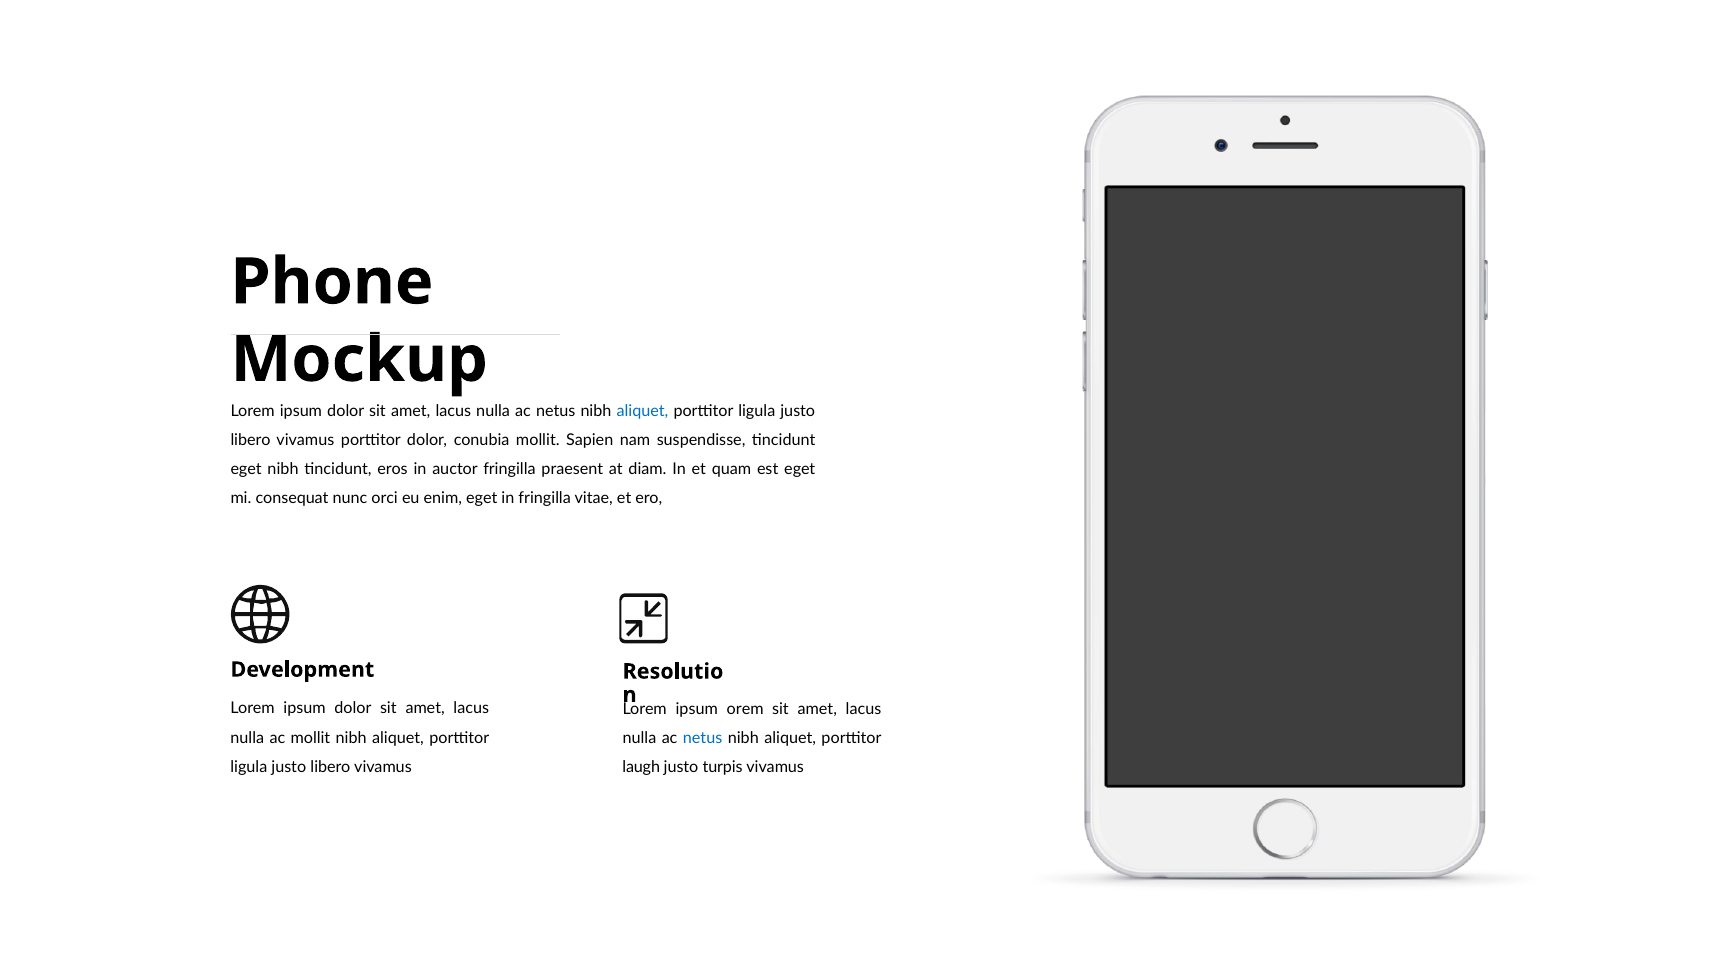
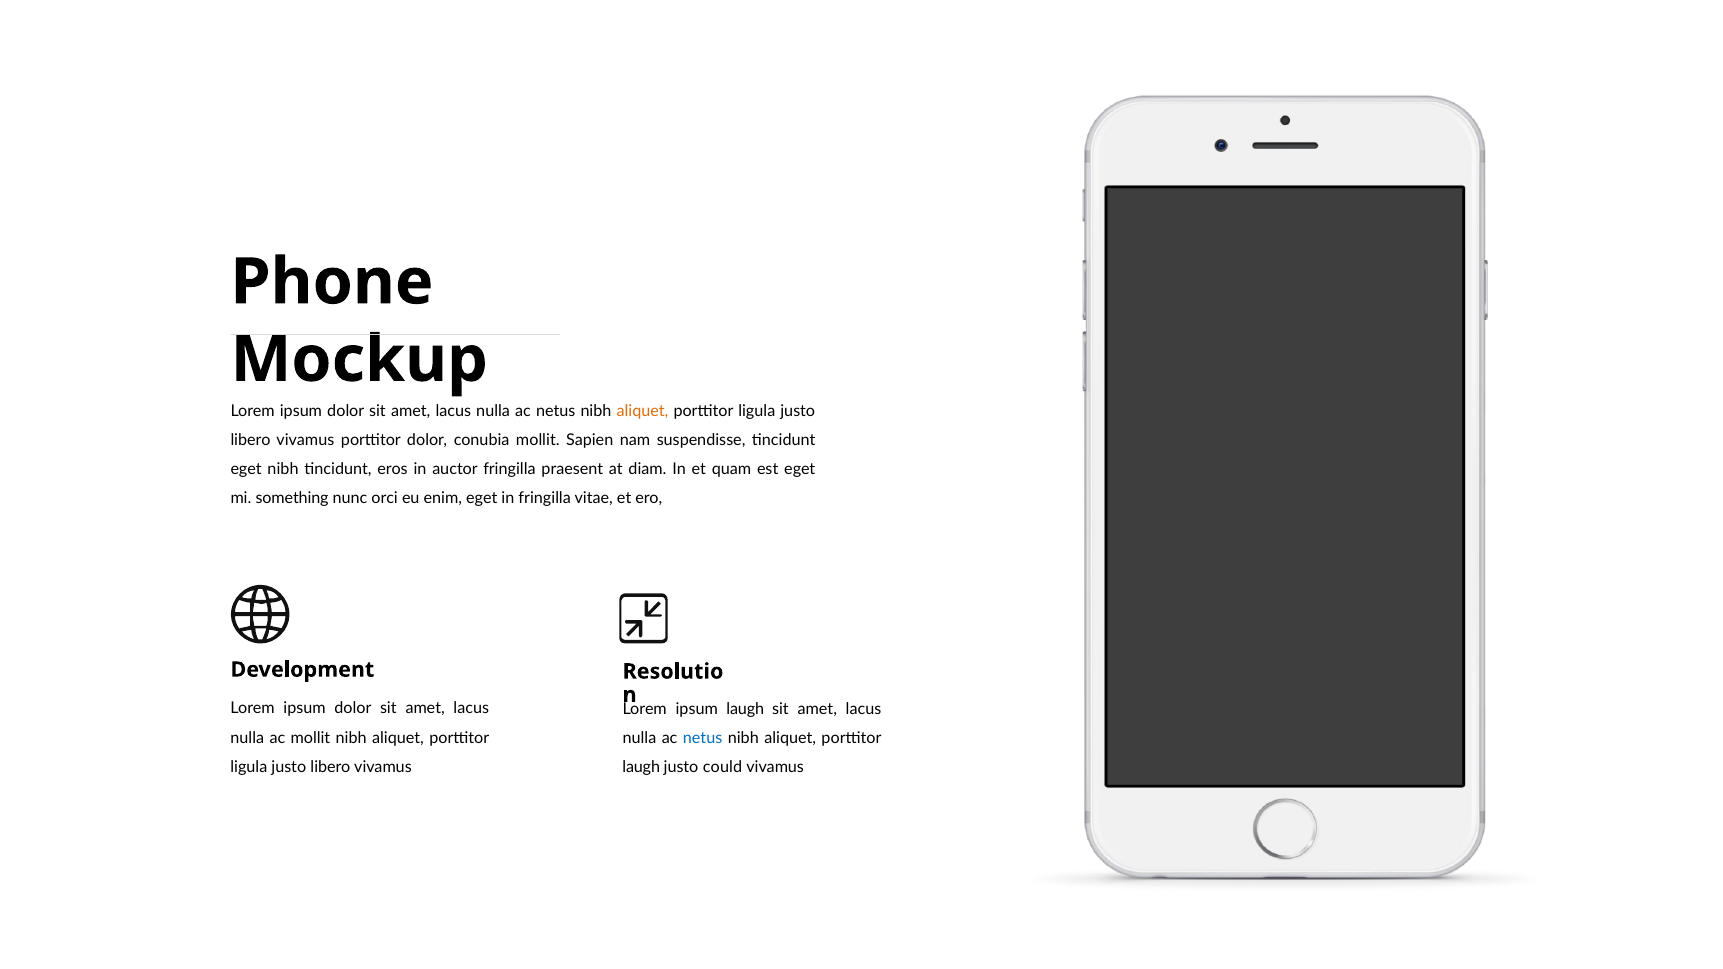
aliquet at (642, 411) colour: blue -> orange
consequat: consequat -> something
ipsum orem: orem -> laugh
turpis: turpis -> could
